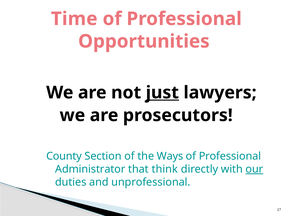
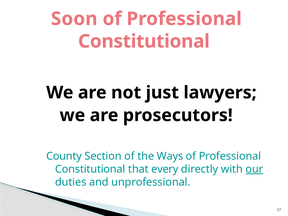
Time: Time -> Soon
Opportunities at (144, 41): Opportunities -> Constitutional
just underline: present -> none
Administrator at (90, 169): Administrator -> Constitutional
think: think -> every
